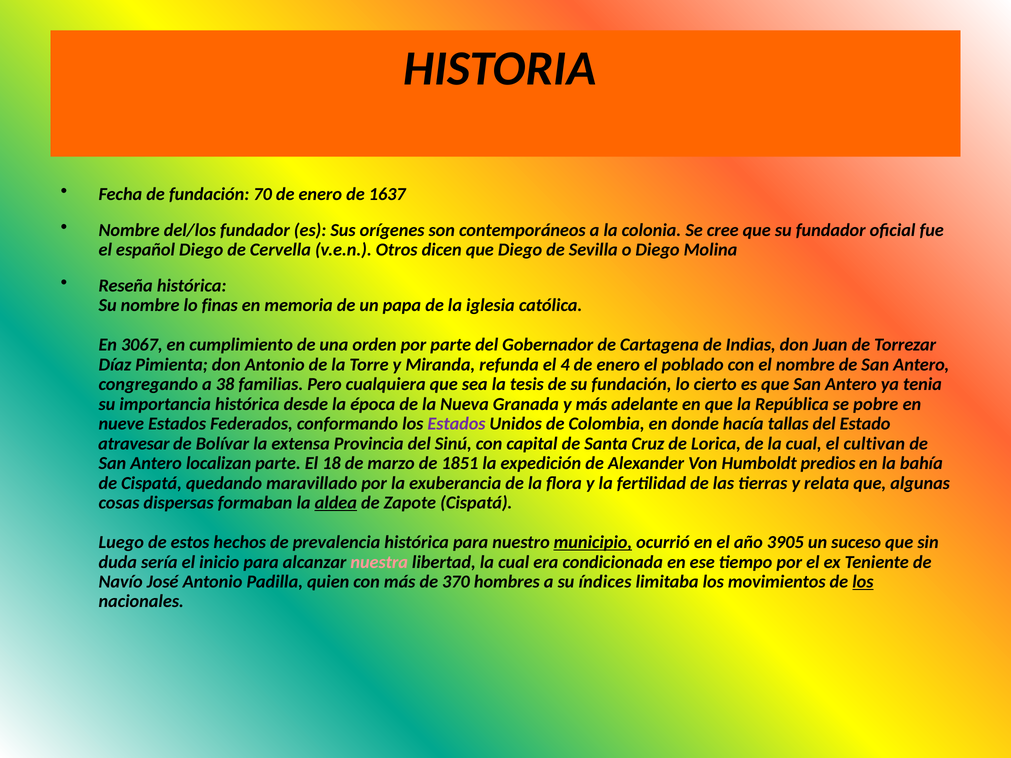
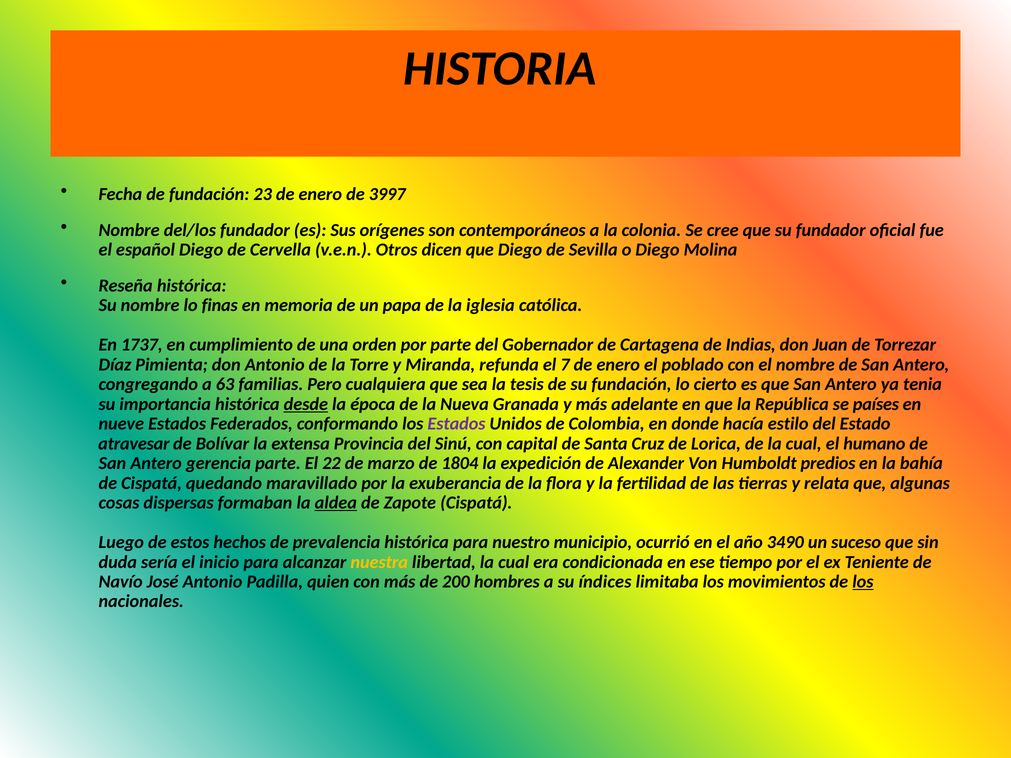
70: 70 -> 23
1637: 1637 -> 3997
3067: 3067 -> 1737
4: 4 -> 7
38: 38 -> 63
desde underline: none -> present
pobre: pobre -> países
tallas: tallas -> estilo
cultivan: cultivan -> humano
localizan: localizan -> gerencia
18: 18 -> 22
1851: 1851 -> 1804
municipio underline: present -> none
3905: 3905 -> 3490
nuestra colour: pink -> yellow
370: 370 -> 200
